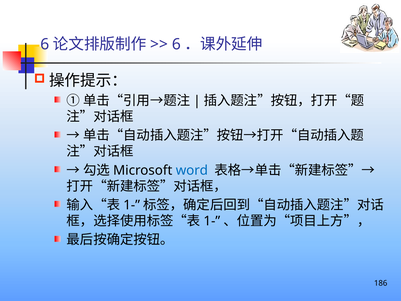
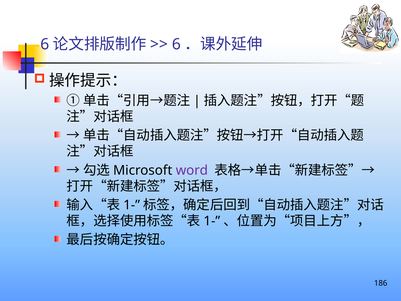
word colour: blue -> purple
